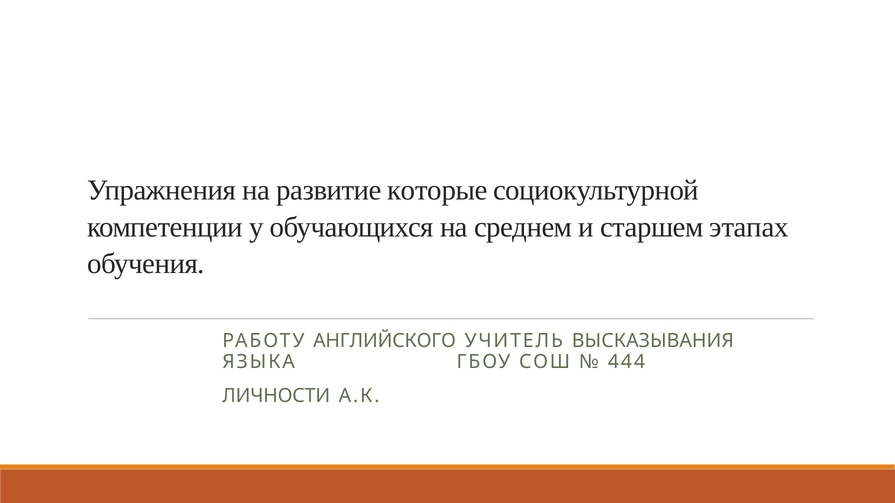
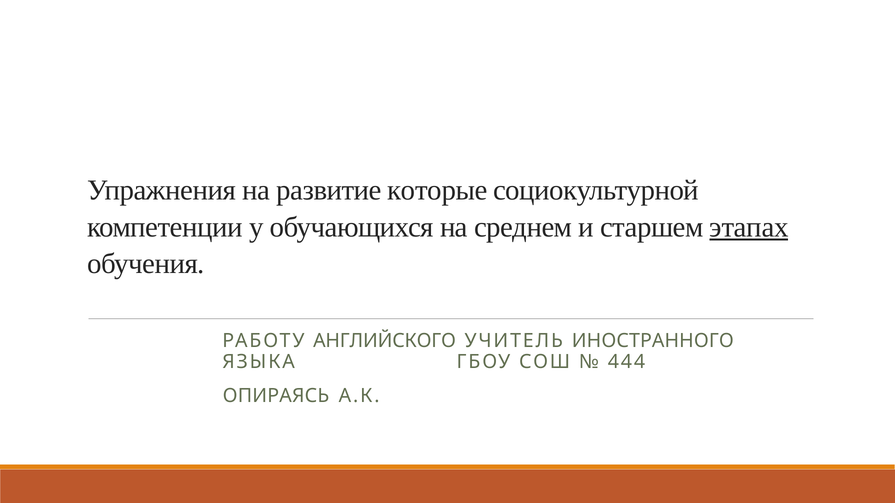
этапах underline: none -> present
ВЫСКАЗЫВАНИЯ: ВЫСКАЗЫВАНИЯ -> ИНОСТРАННОГО
ЛИЧНОСТИ: ЛИЧНОСТИ -> ОПИРАЯСЬ
